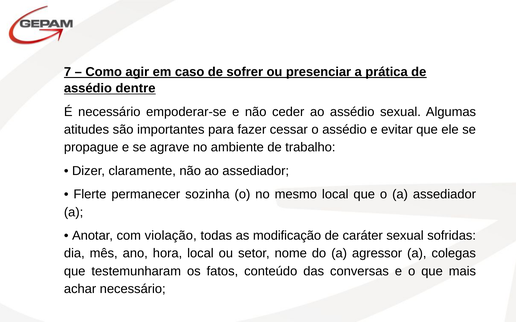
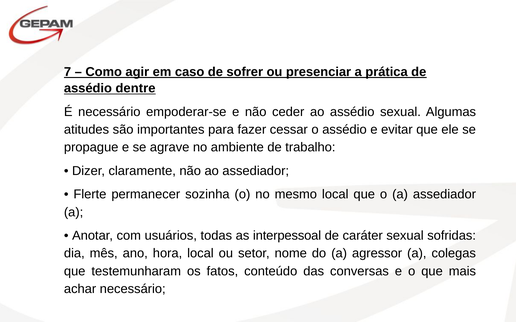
violação: violação -> usuários
modificação: modificação -> interpessoal
